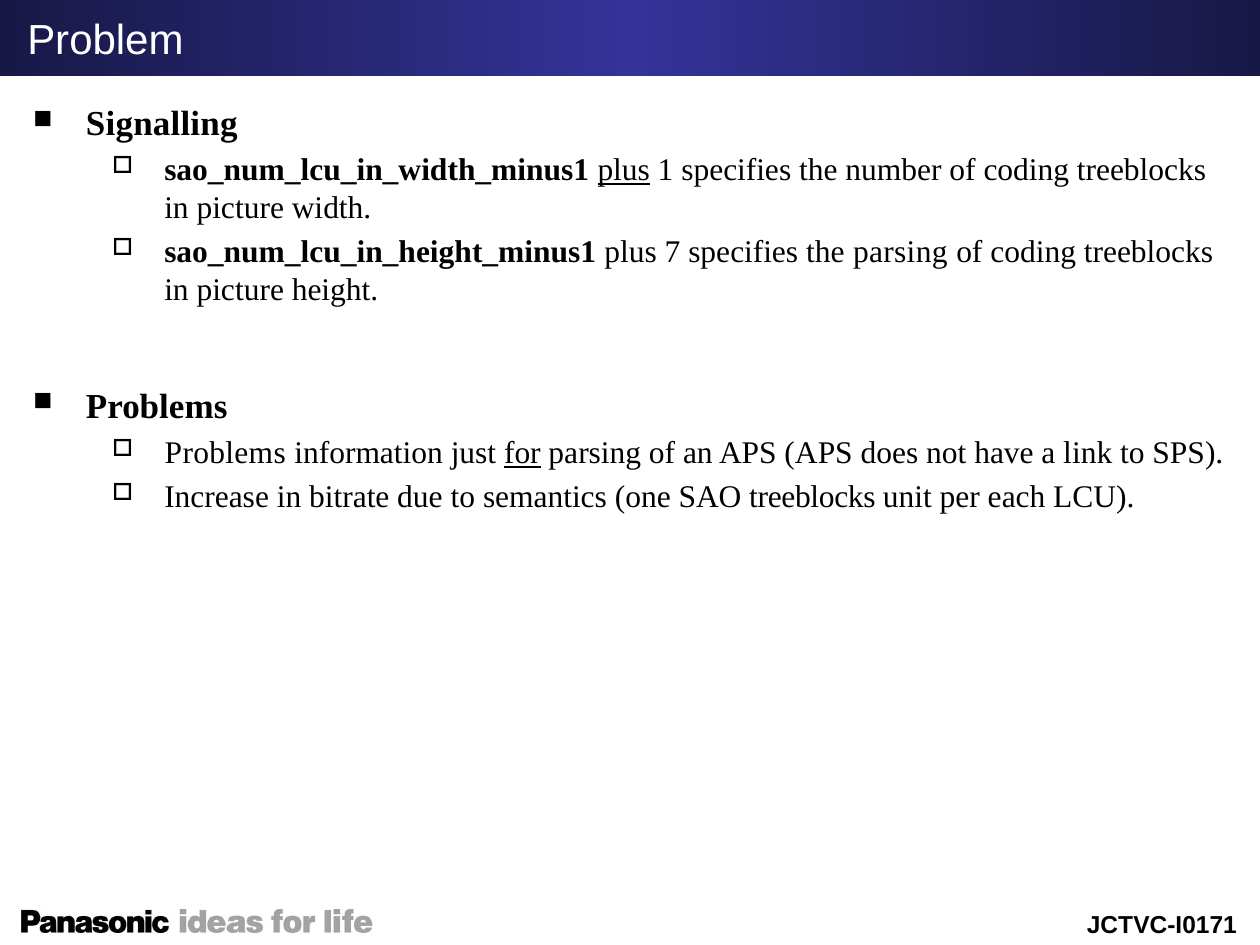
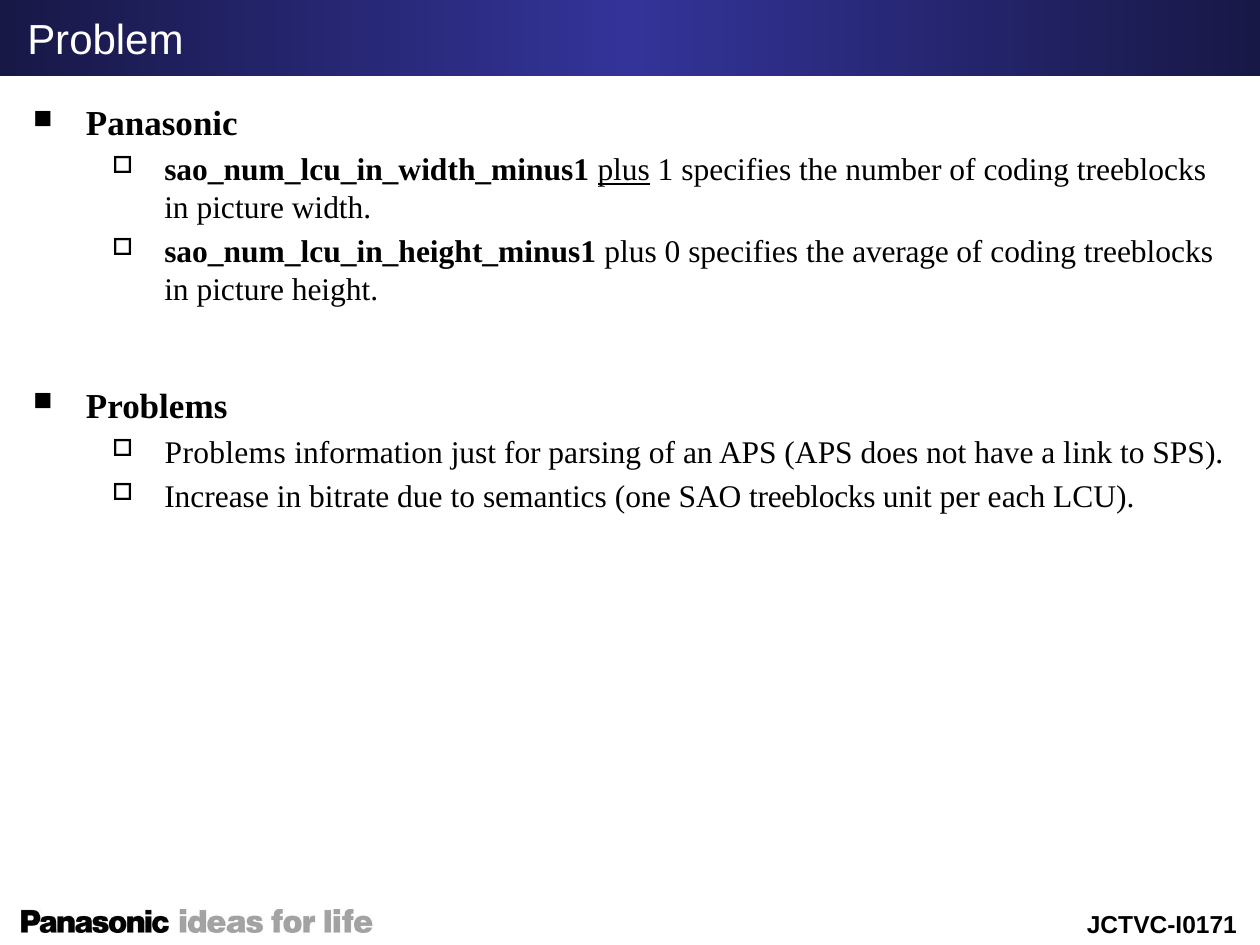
Signalling: Signalling -> Panasonic
7: 7 -> 0
the parsing: parsing -> average
for underline: present -> none
